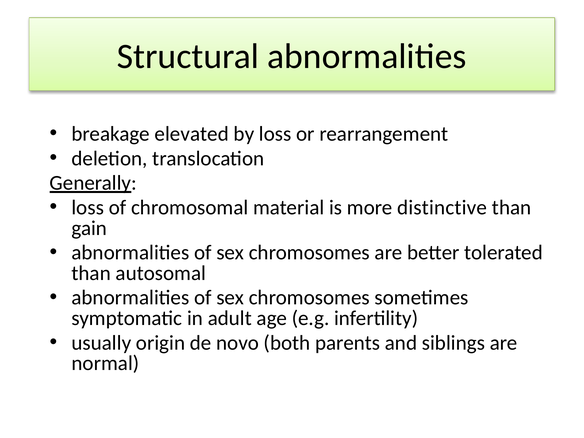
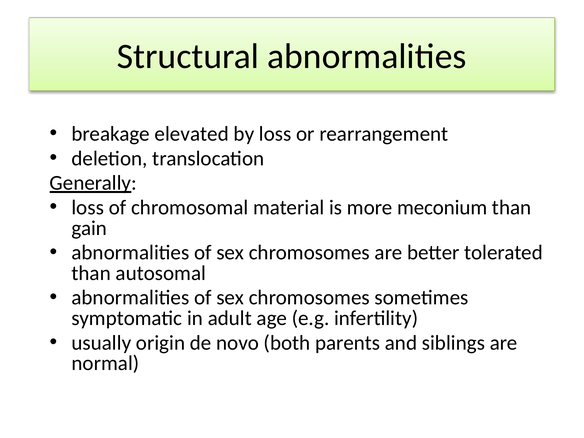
distinctive: distinctive -> meconium
